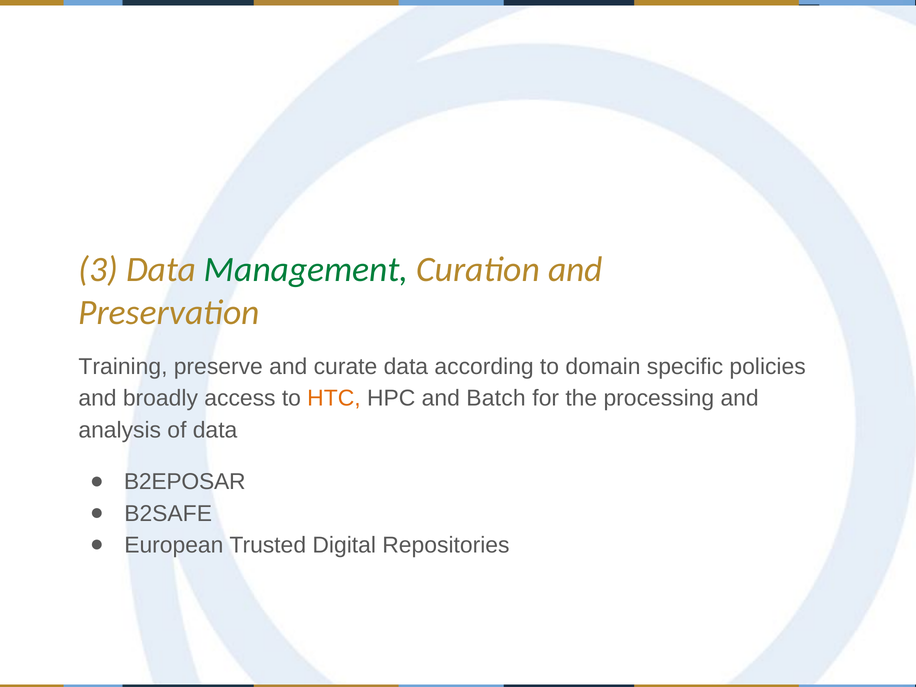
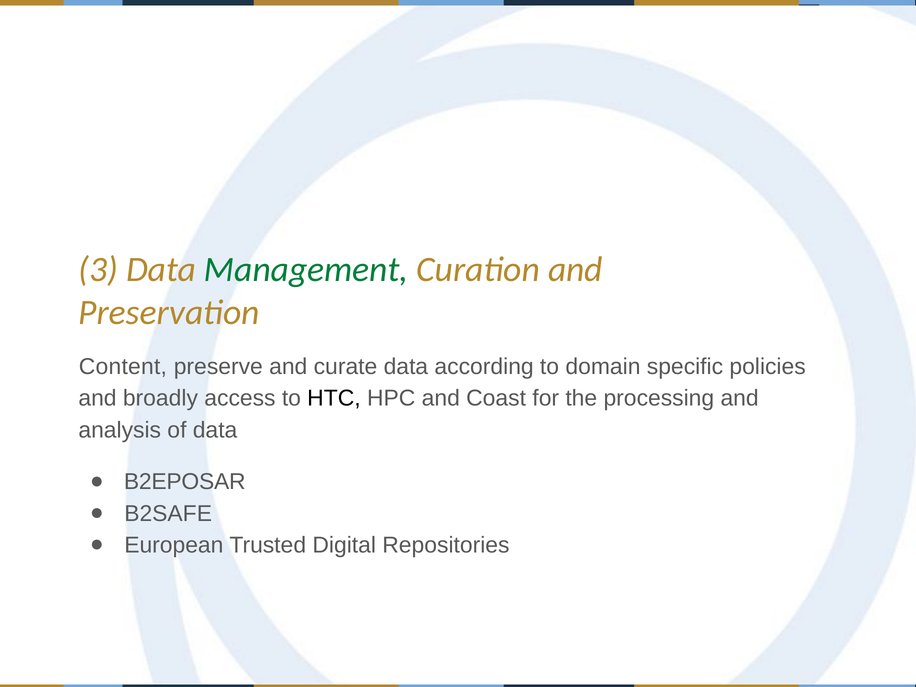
Training: Training -> Content
HTC colour: orange -> black
Batch: Batch -> Coast
